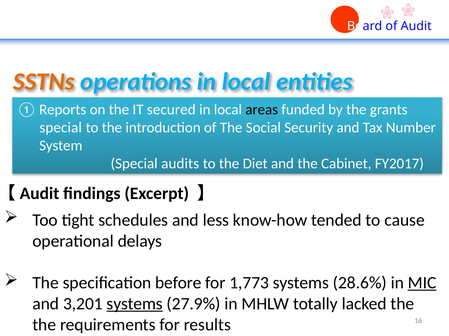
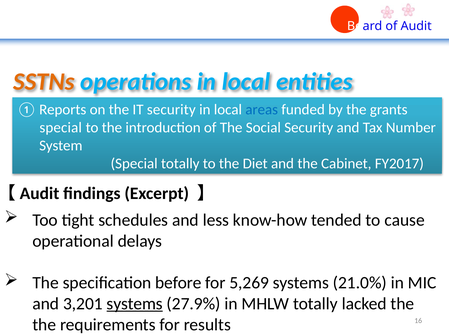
IT secured: secured -> security
areas colour: black -> blue
Special audits: audits -> totally
1,773: 1,773 -> 5,269
28.6%: 28.6% -> 21.0%
MIC underline: present -> none
